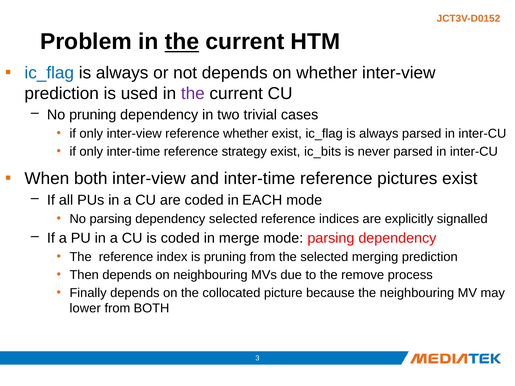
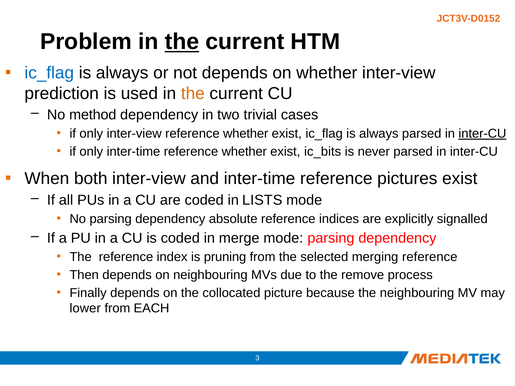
the at (193, 93) colour: purple -> orange
No pruning: pruning -> method
inter-CU at (482, 134) underline: none -> present
inter-time reference strategy: strategy -> whether
EACH: EACH -> LISTS
dependency selected: selected -> absolute
merging prediction: prediction -> reference
from BOTH: BOTH -> EACH
